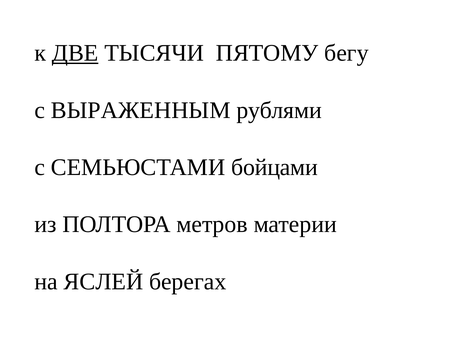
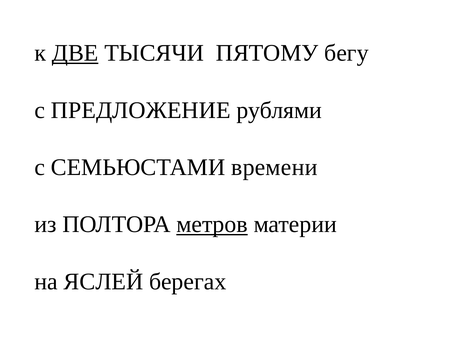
ВЫРАЖЕННЫМ: ВЫРАЖЕННЫМ -> ПРЕДЛОЖЕНИЕ
бойцами: бойцами -> времени
метров underline: none -> present
